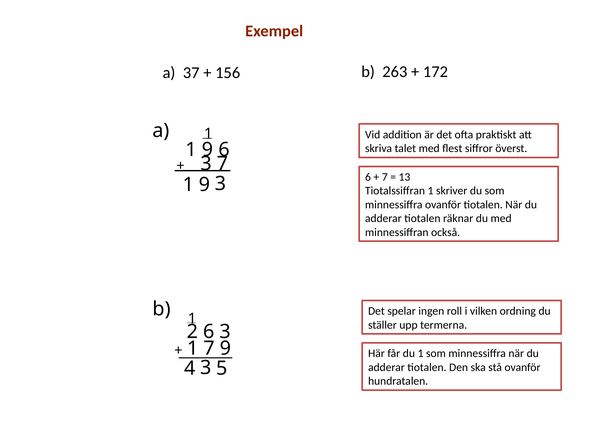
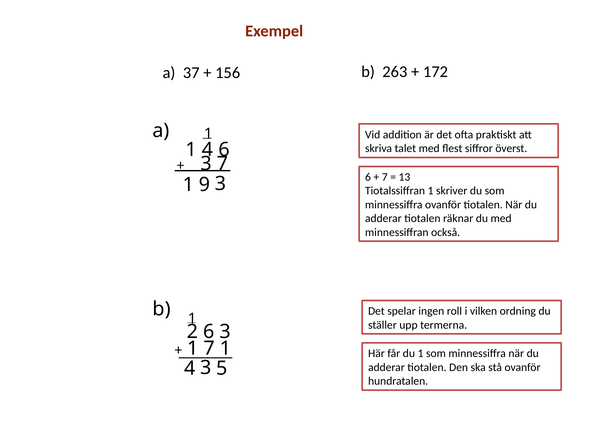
9 at (208, 150): 9 -> 4
7 9: 9 -> 1
